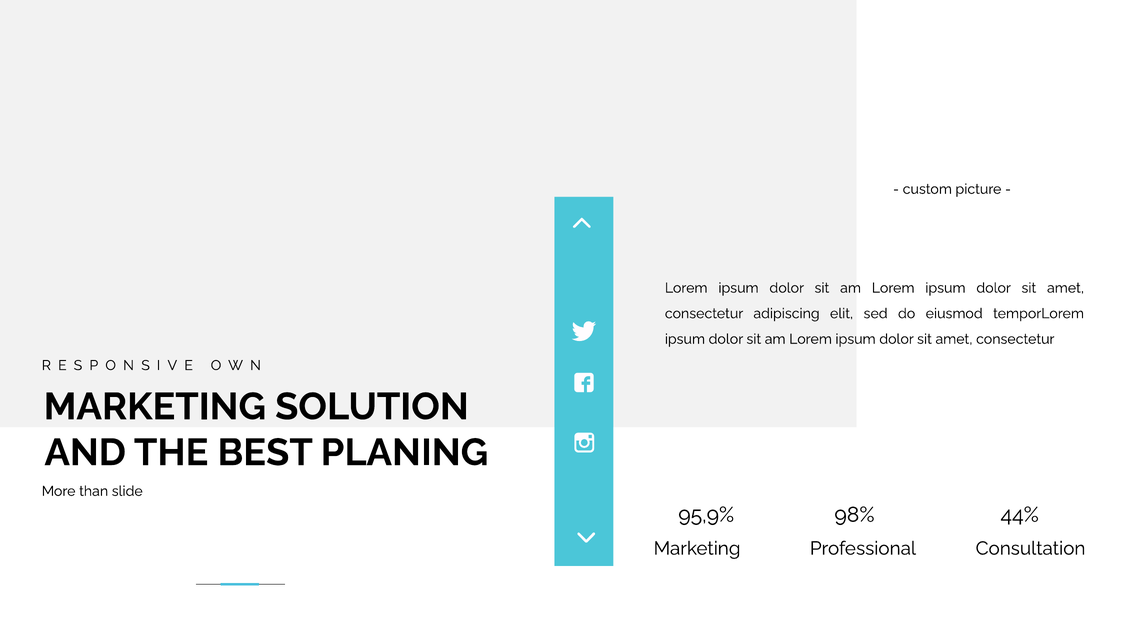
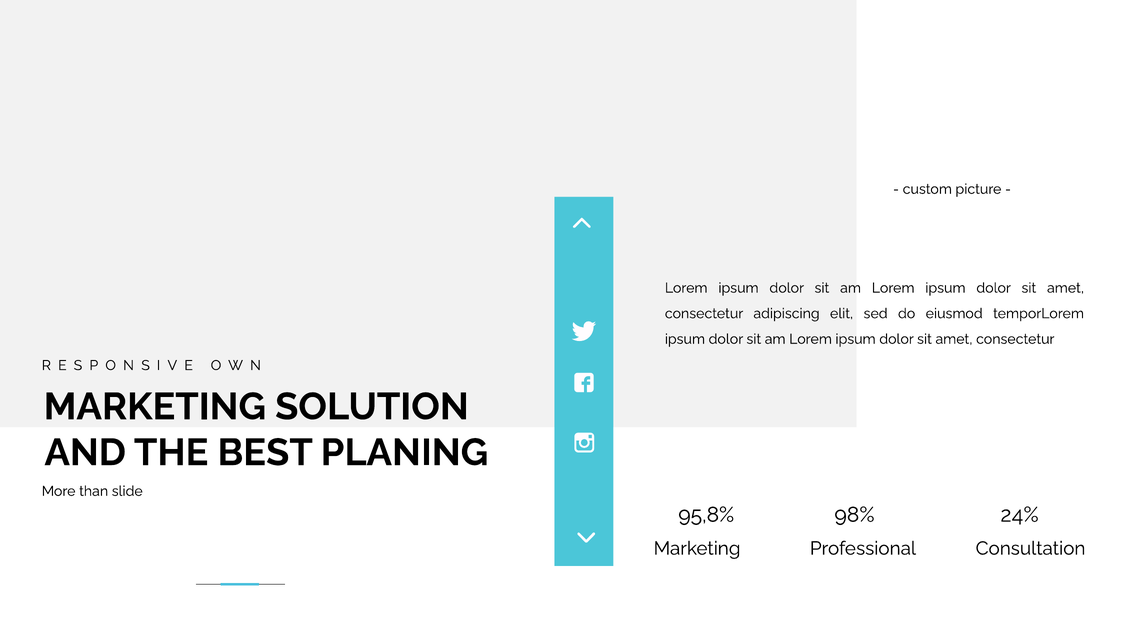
95,9%: 95,9% -> 95,8%
44%: 44% -> 24%
